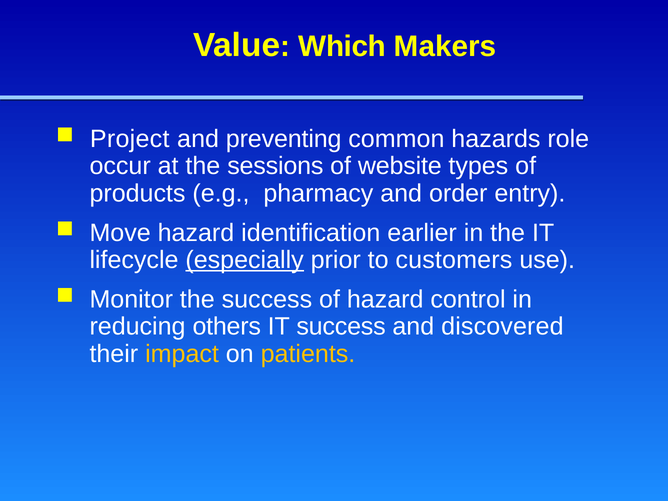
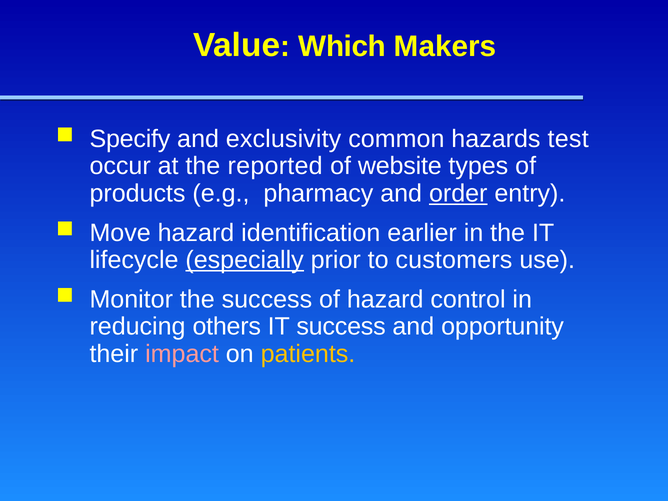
Project: Project -> Specify
preventing: preventing -> exclusivity
role: role -> test
sessions: sessions -> reported
order underline: none -> present
discovered: discovered -> opportunity
impact colour: yellow -> pink
